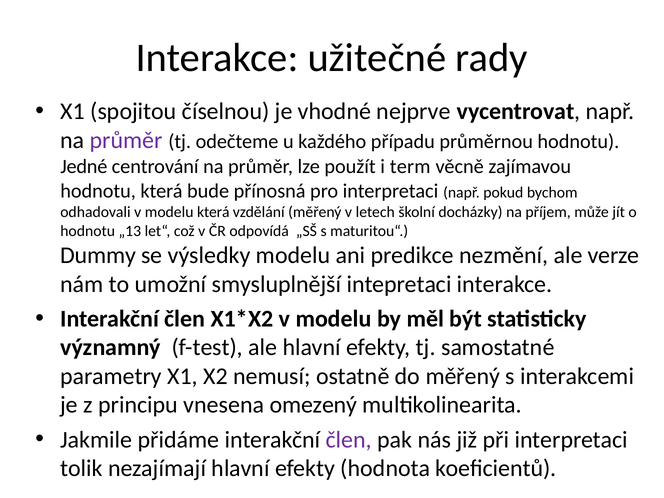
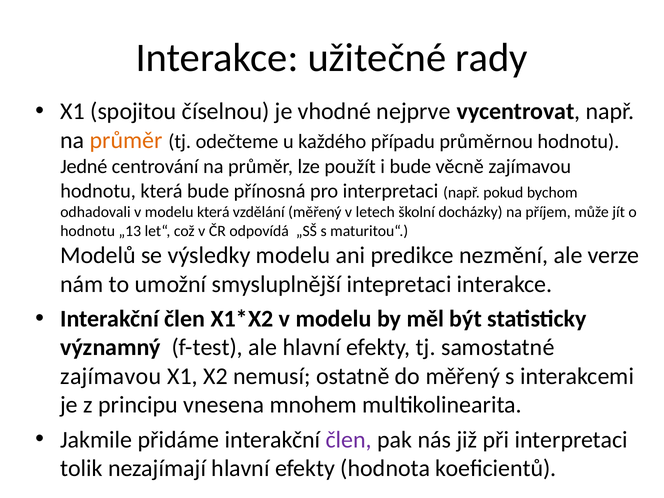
průměr at (126, 140) colour: purple -> orange
i term: term -> bude
Dummy: Dummy -> Modelů
parametry at (111, 376): parametry -> zajímavou
omezený: omezený -> mnohem
